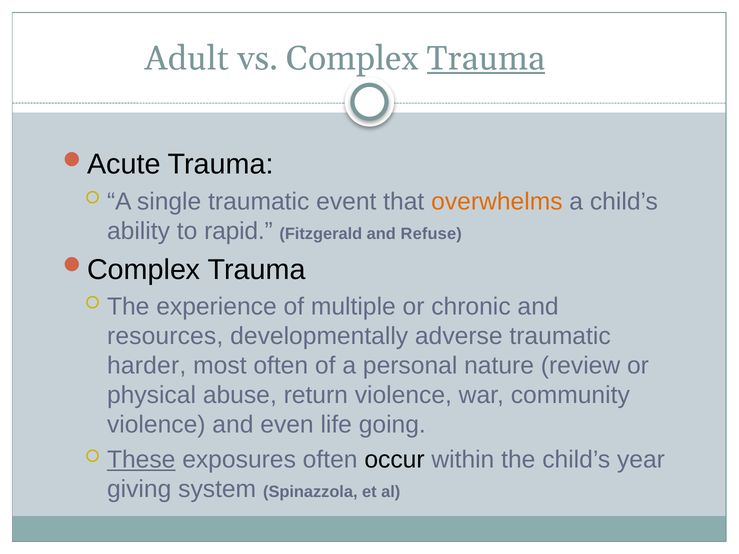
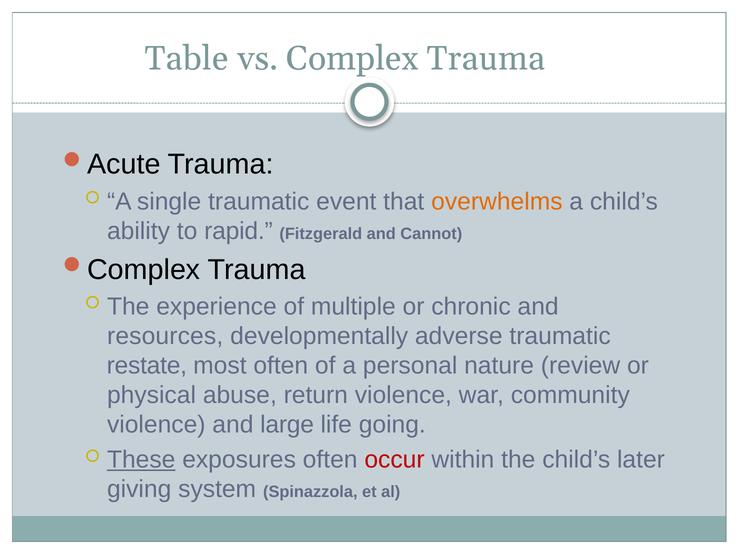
Adult: Adult -> Table
Trauma at (486, 58) underline: present -> none
Refuse: Refuse -> Cannot
harder: harder -> restate
even: even -> large
occur colour: black -> red
year: year -> later
